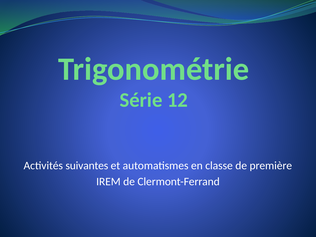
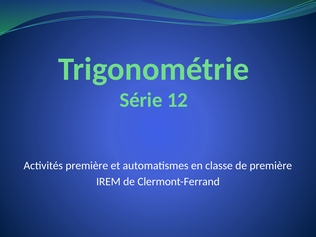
Activités suivantes: suivantes -> première
